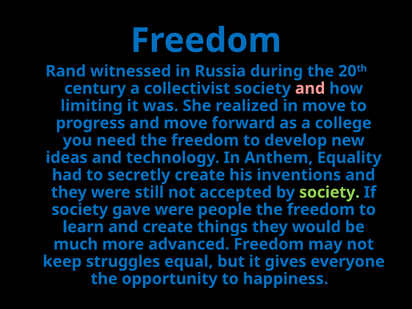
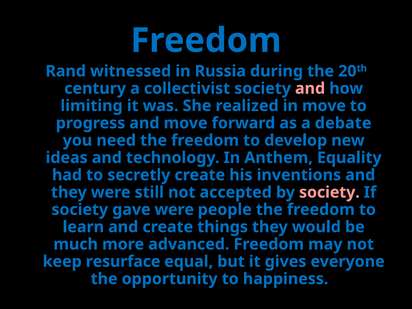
college: college -> debate
society at (329, 192) colour: light green -> pink
struggles: struggles -> resurface
